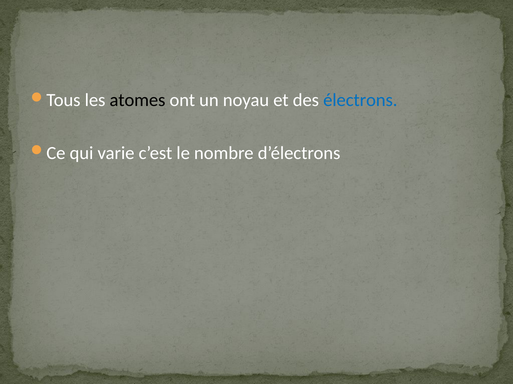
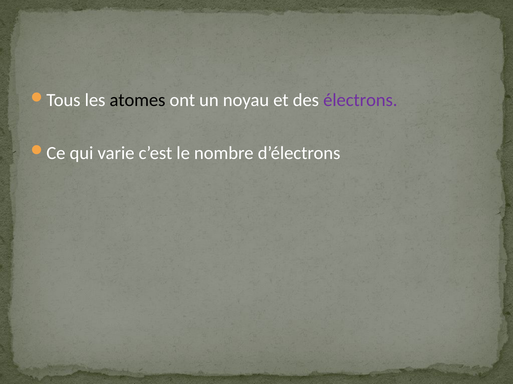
électrons colour: blue -> purple
